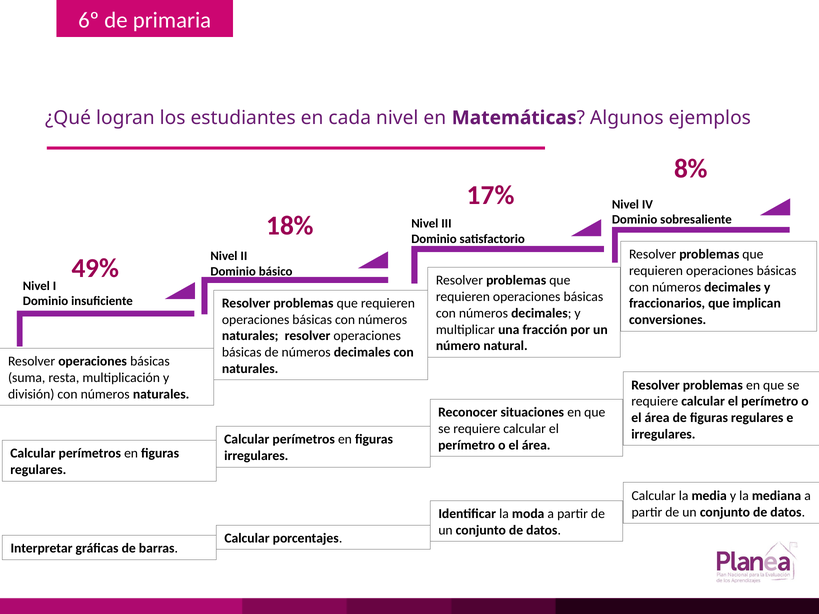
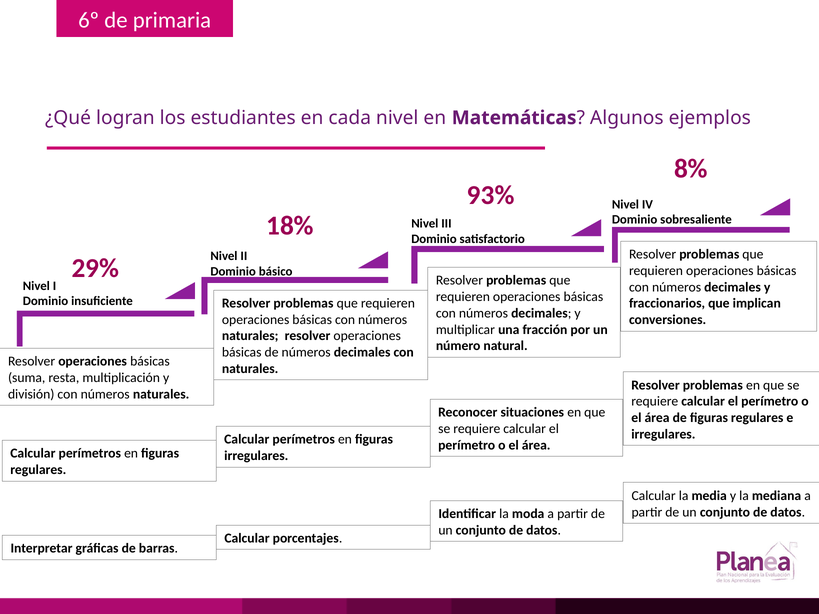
17%: 17% -> 93%
49%: 49% -> 29%
